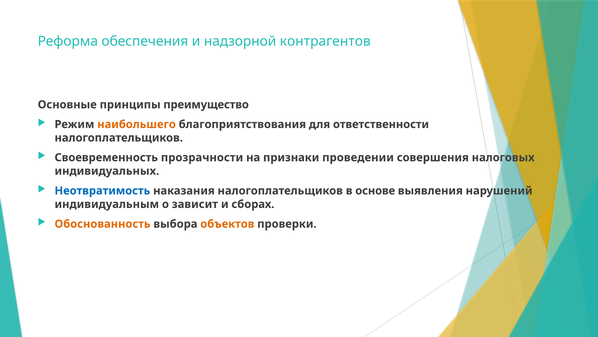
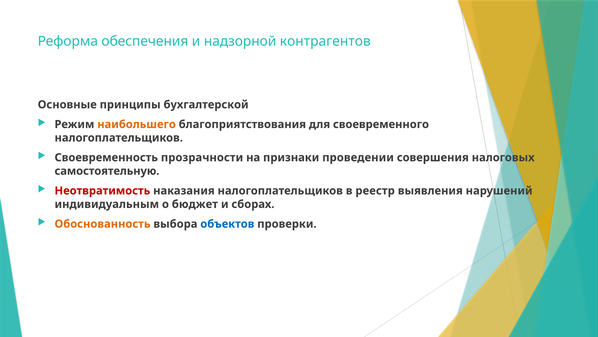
преимущество: преимущество -> бухгалтерской
ответственности: ответственности -> своевременного
индивидуальных: индивидуальных -> самостоятельную
Неотвратимость colour: blue -> red
основе: основе -> реестр
зависит: зависит -> бюджет
объектов colour: orange -> blue
